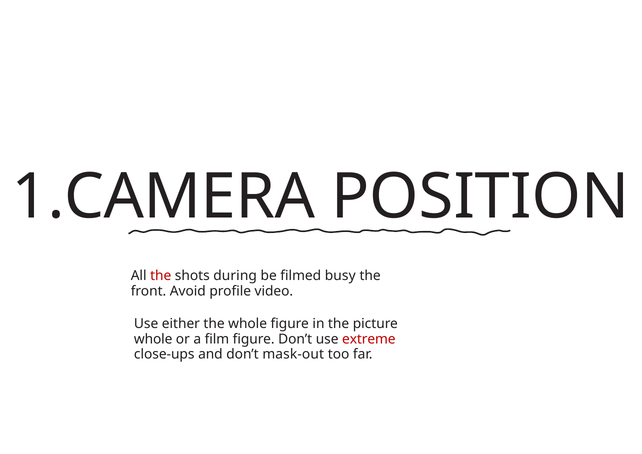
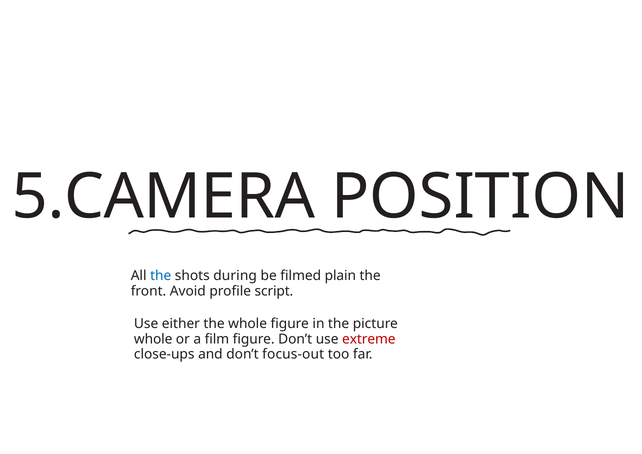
1.CAMERA: 1.CAMERA -> 5.CAMERA
the at (161, 276) colour: red -> blue
busy: busy -> plain
video: video -> script
mask-out: mask-out -> focus-out
